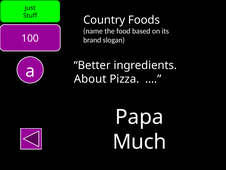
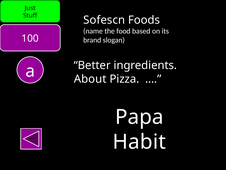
Country: Country -> Sofescn
Much: Much -> Habit
